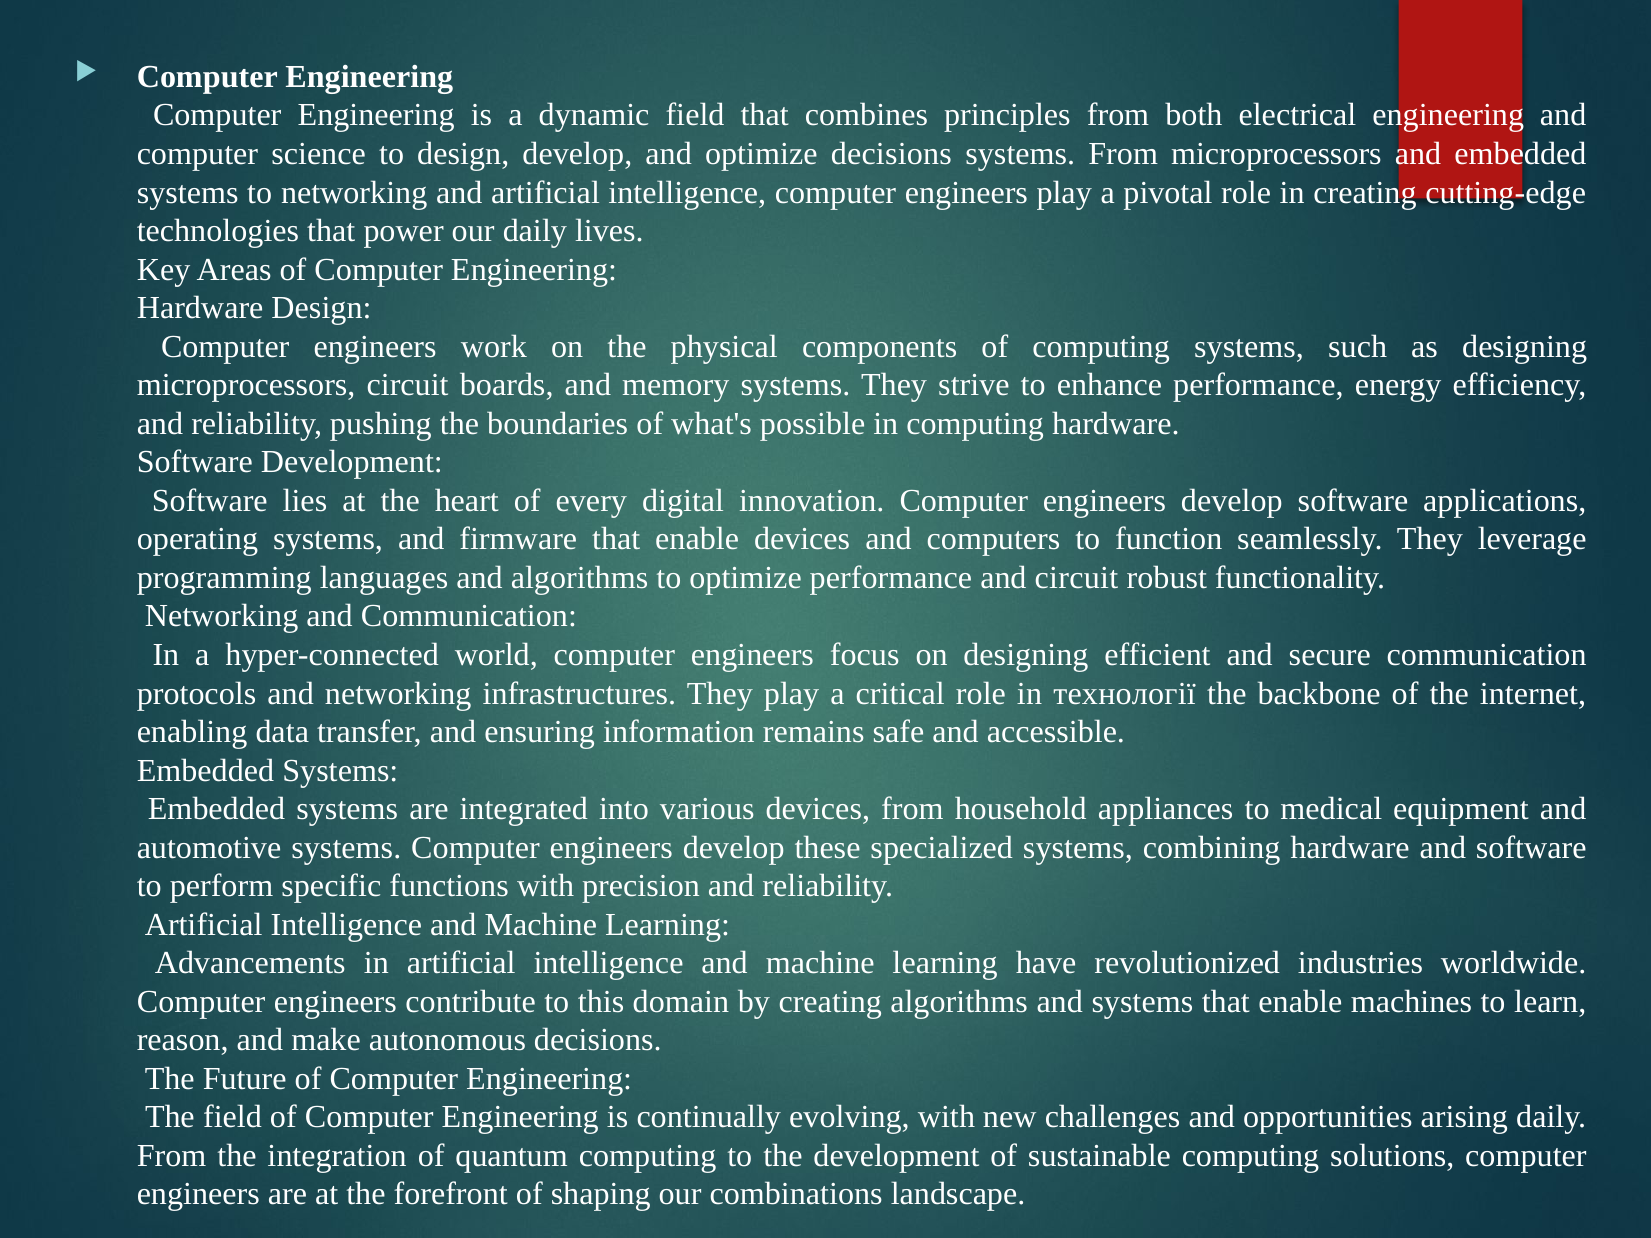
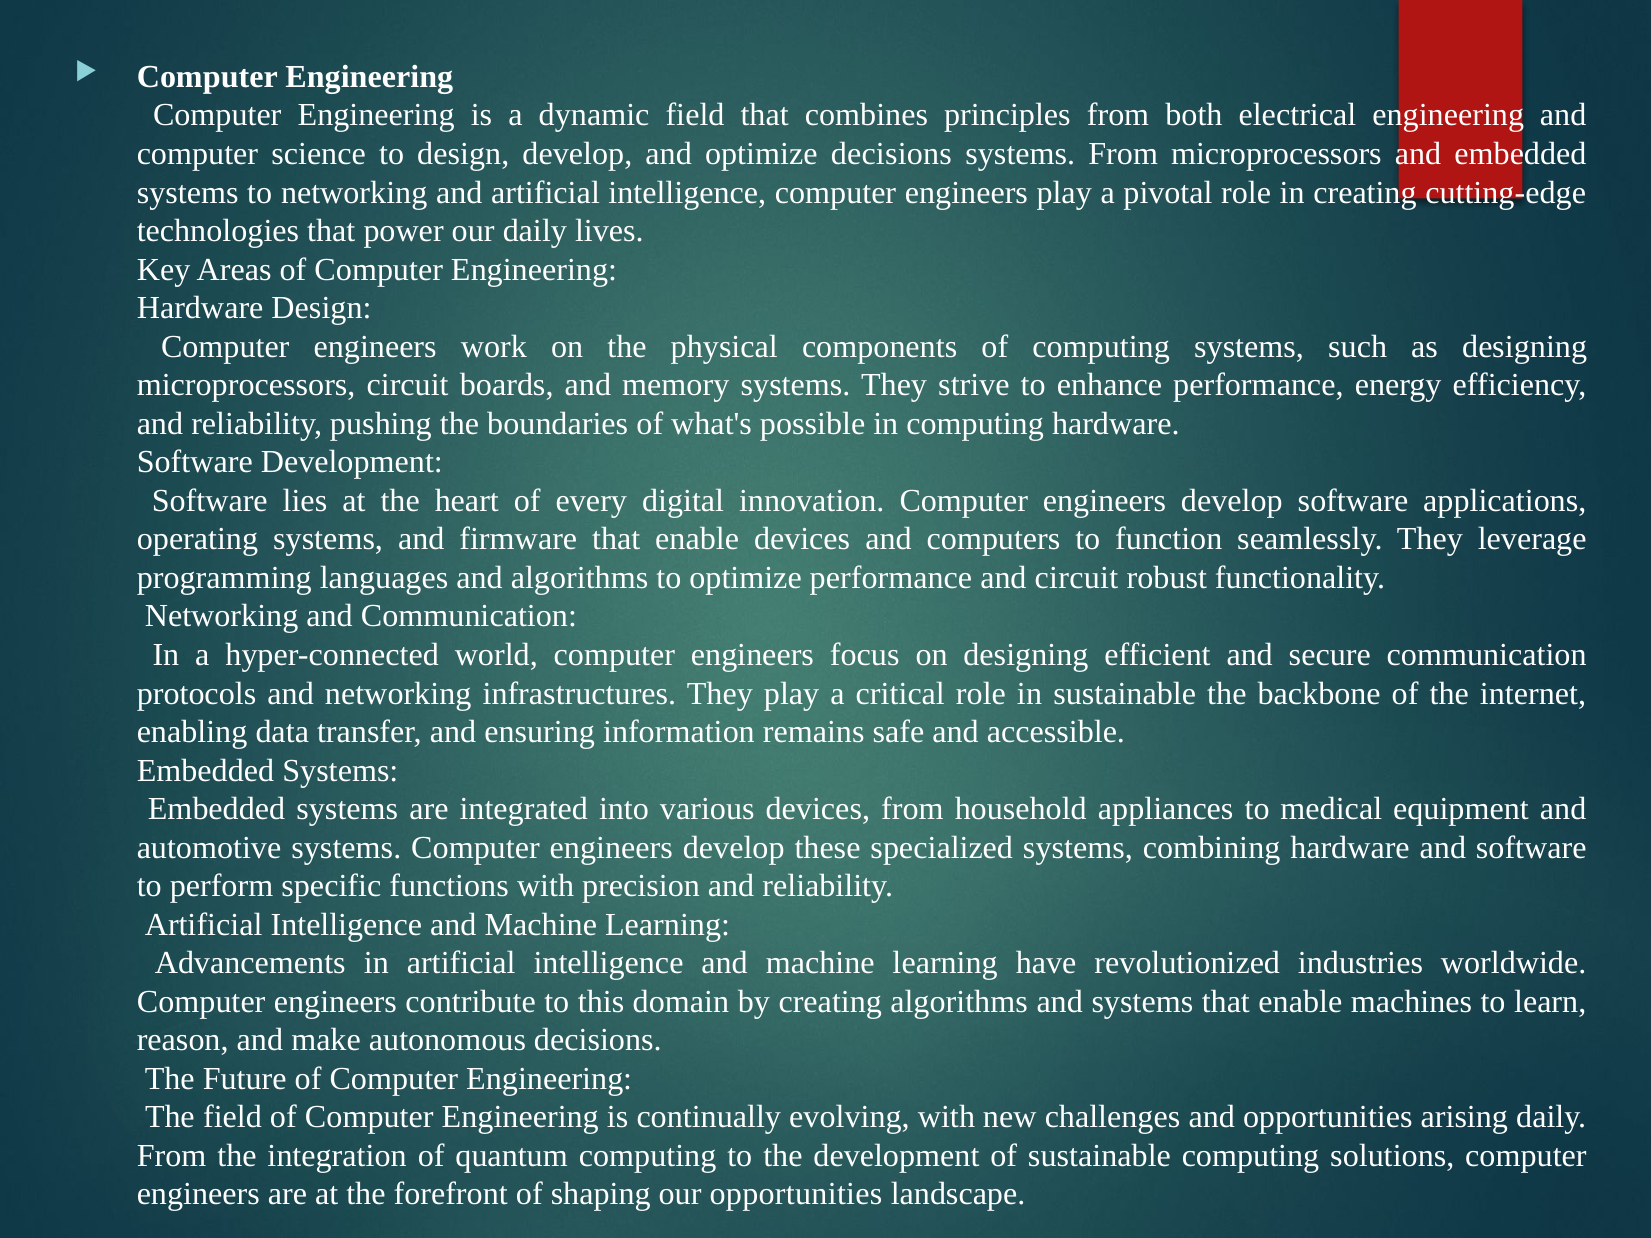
in технології: технології -> sustainable
our combinations: combinations -> opportunities
